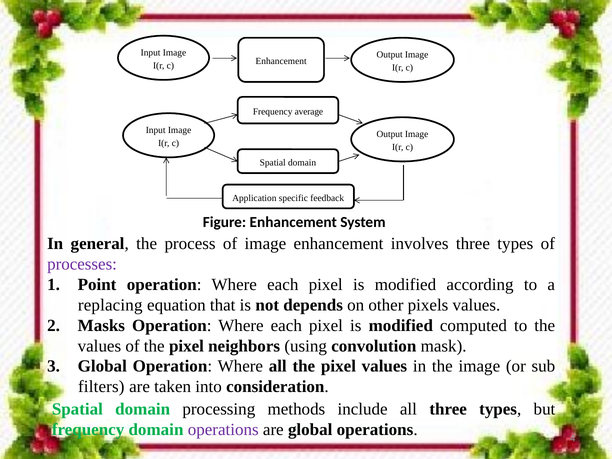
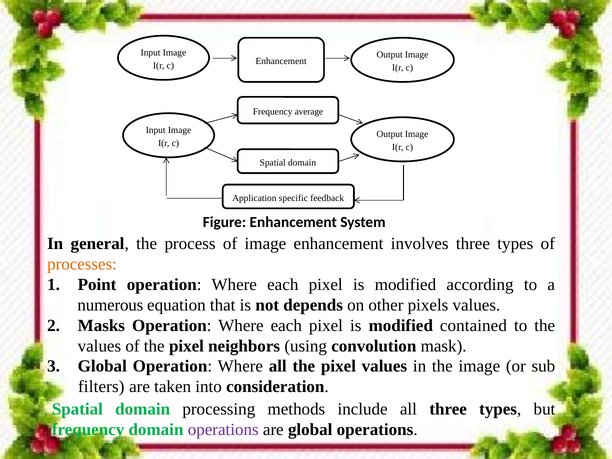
processes colour: purple -> orange
replacing: replacing -> numerous
computed: computed -> contained
